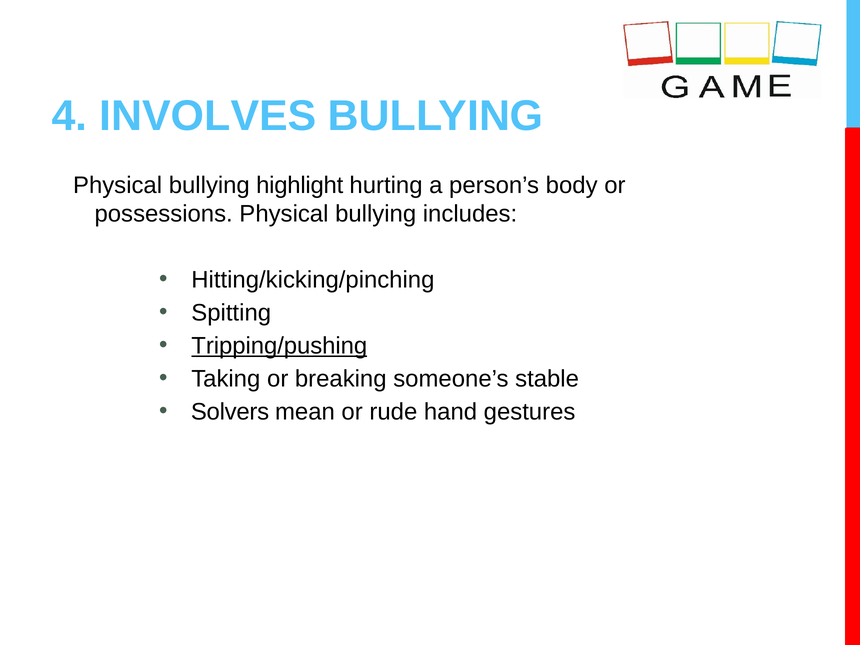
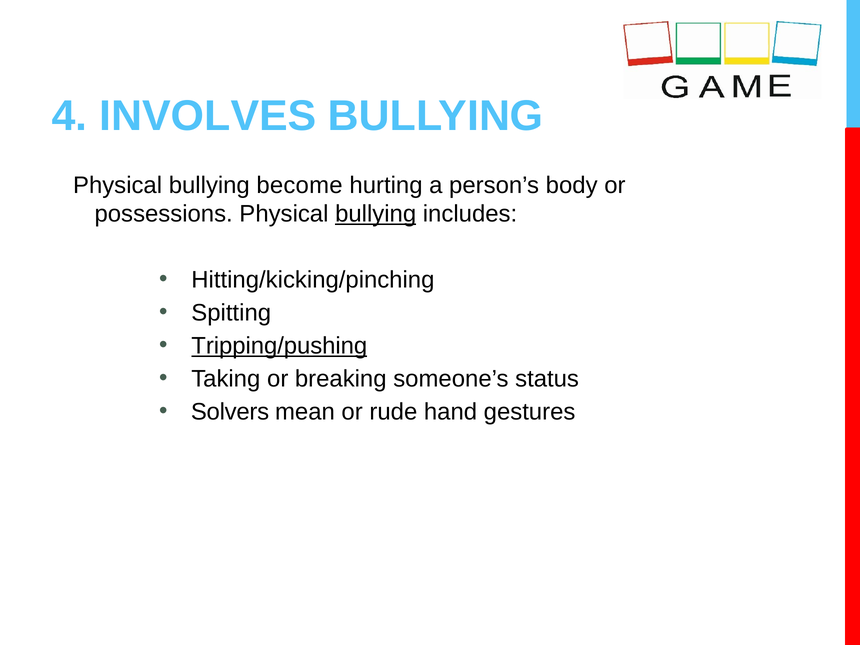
highlight: highlight -> become
bullying at (376, 214) underline: none -> present
stable: stable -> status
